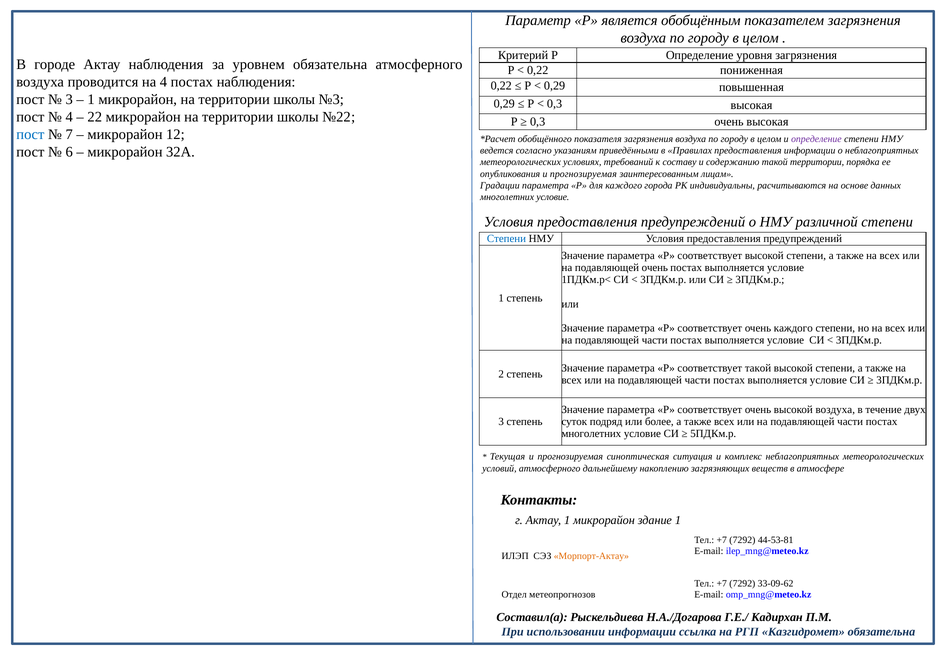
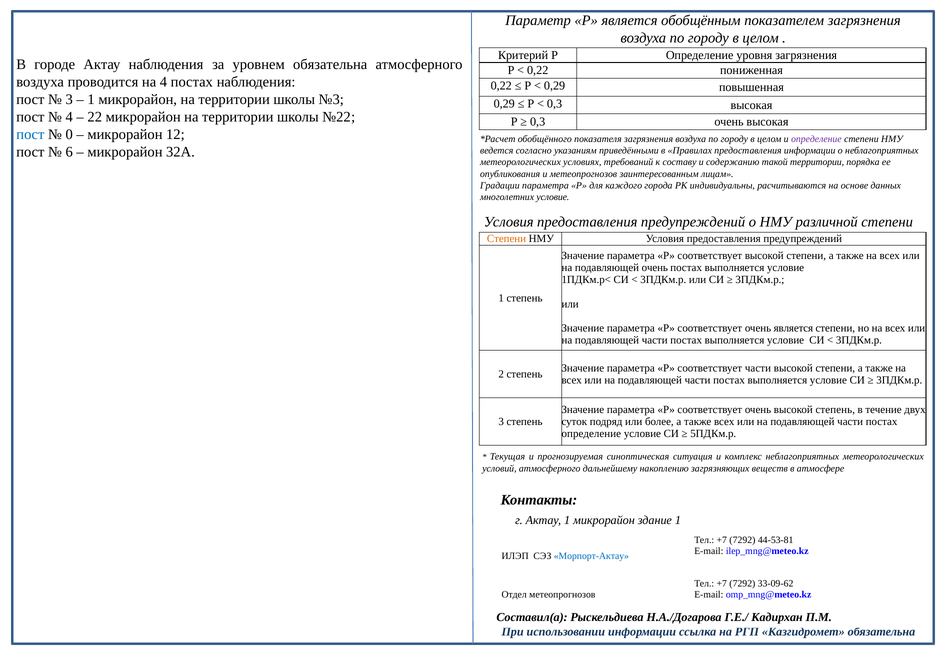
7: 7 -> 0
опубликования и прогнозируемая: прогнозируемая -> метеопрогнозов
Степени at (506, 239) colour: blue -> orange
очень каждого: каждого -> является
соответствует такой: такой -> части
высокой воздуха: воздуха -> степень
многолетних at (591, 434): многолетних -> определение
Морпорт-Актау colour: orange -> blue
